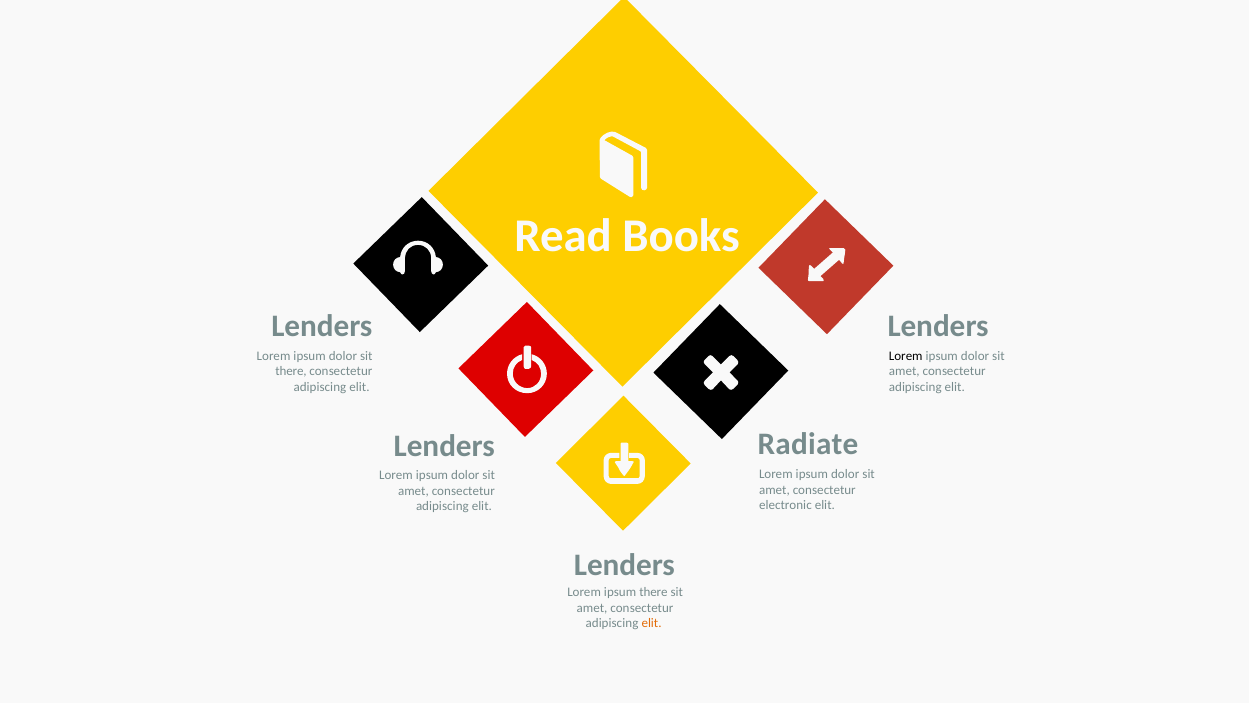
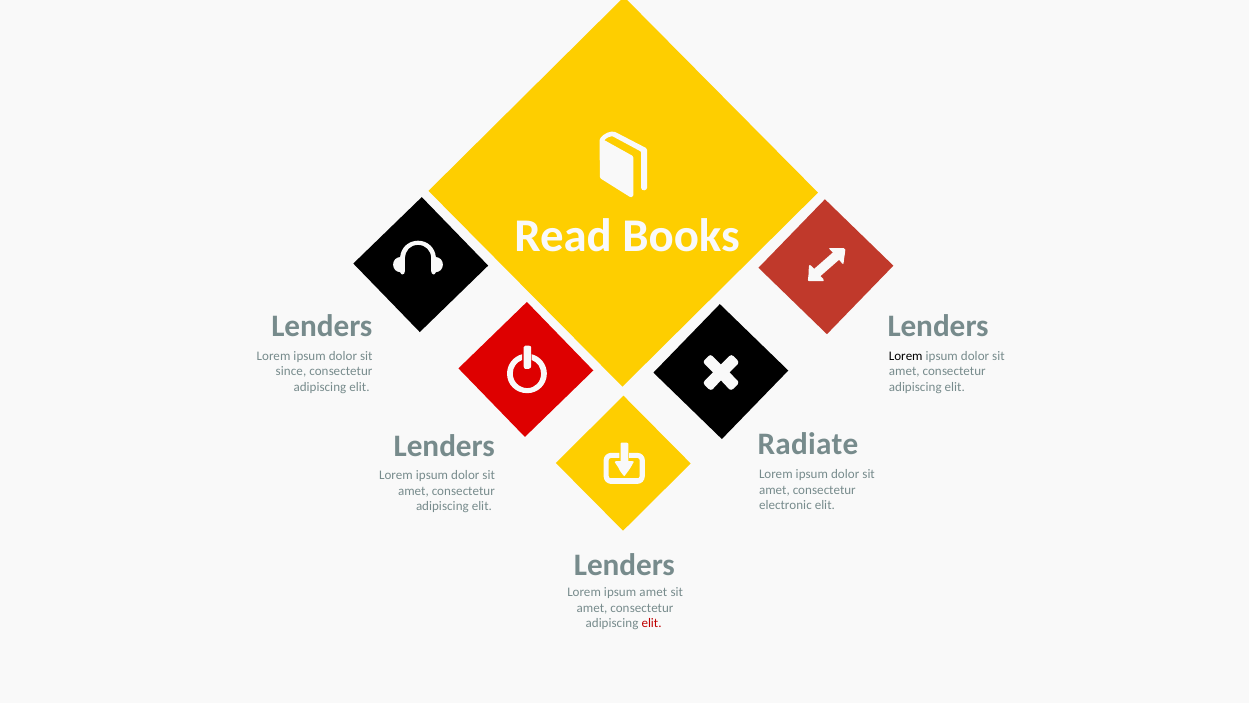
there at (291, 371): there -> since
ipsum there: there -> amet
elit at (652, 623) colour: orange -> red
